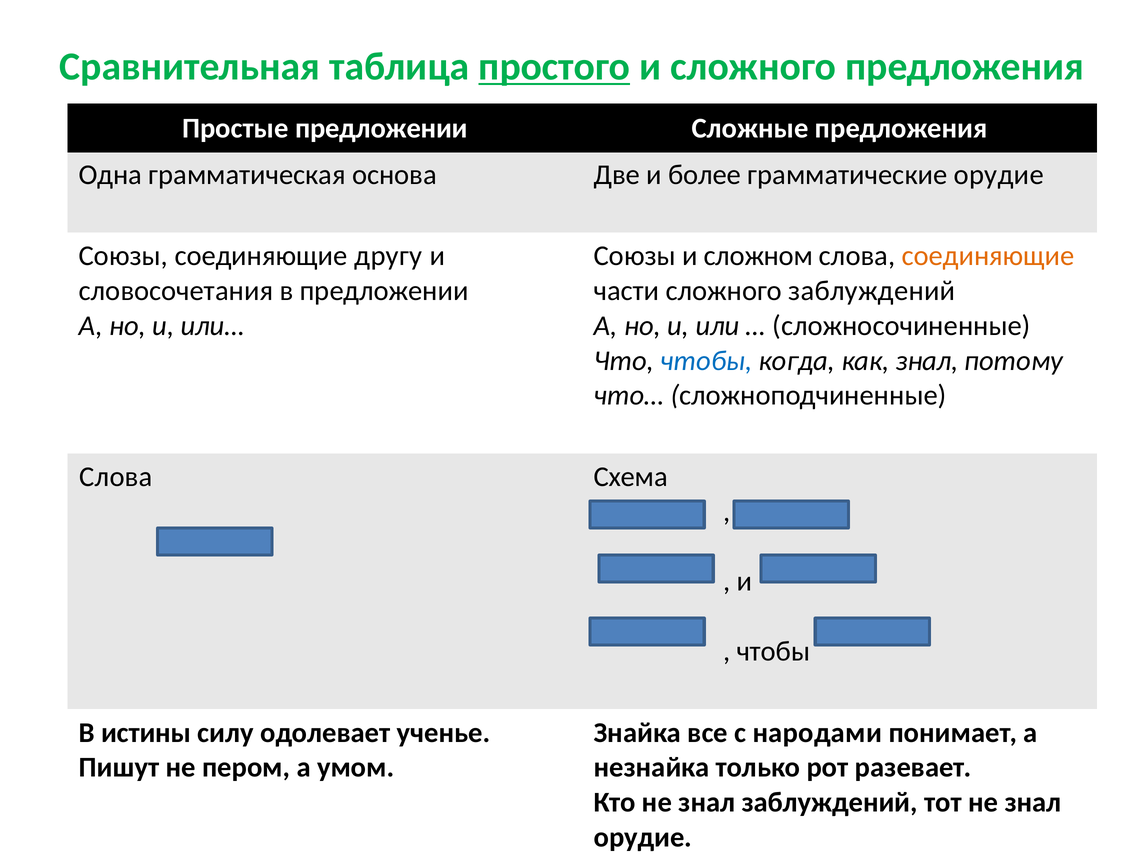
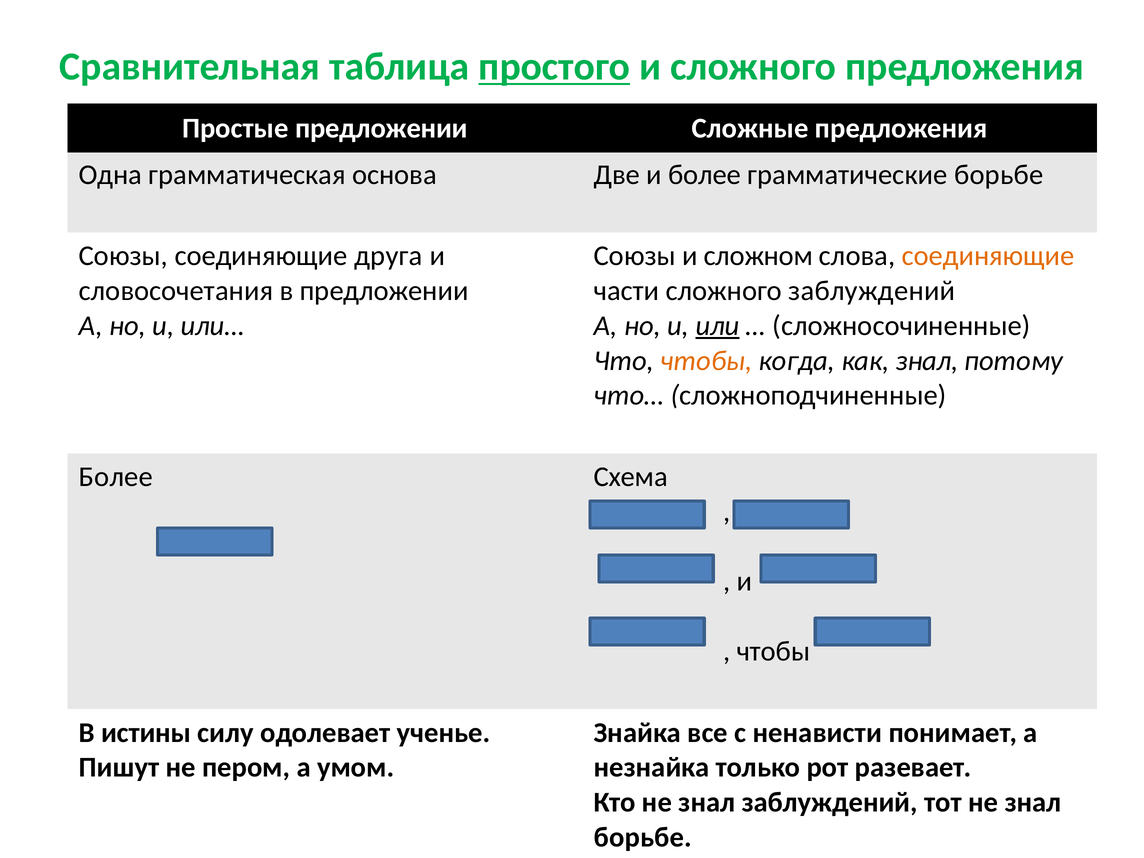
грамматические орудие: орудие -> борьбе
другу: другу -> друга
или underline: none -> present
чтобы at (706, 361) colour: blue -> orange
Слова at (116, 477): Слова -> Более
народами: народами -> ненависти
орудие at (643, 837): орудие -> борьбе
